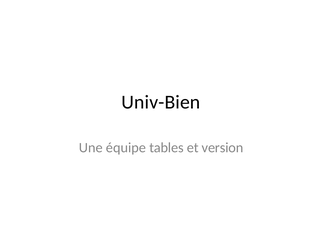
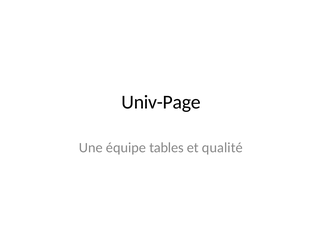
Univ-Bien: Univ-Bien -> Univ-Page
version: version -> qualité
